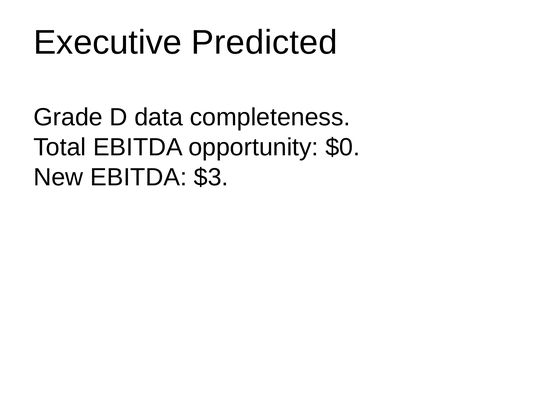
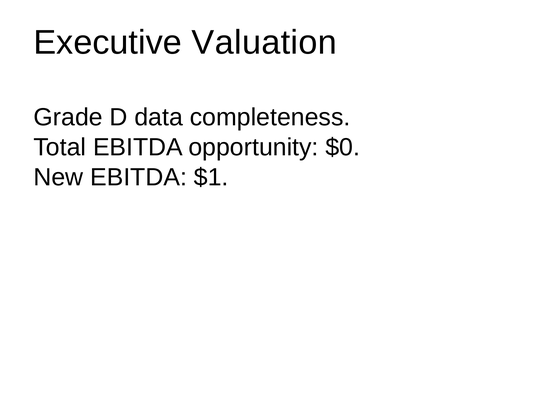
Predicted: Predicted -> Valuation
$3: $3 -> $1
